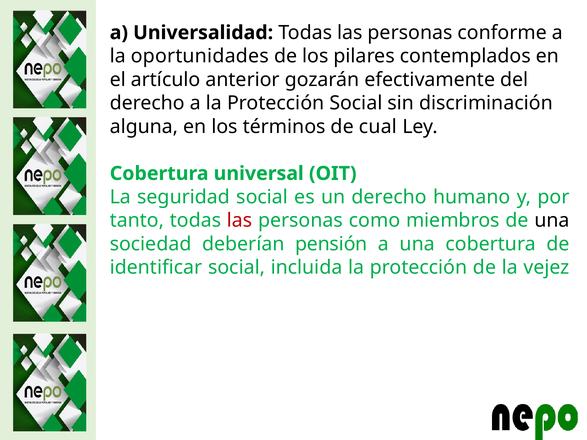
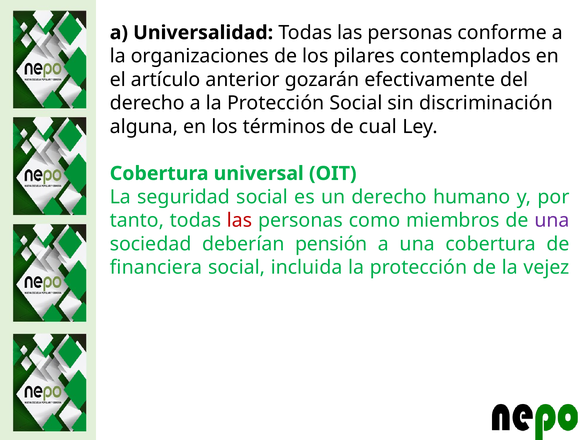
oportunidades: oportunidades -> organizaciones
una at (552, 221) colour: black -> purple
identificar: identificar -> financiera
